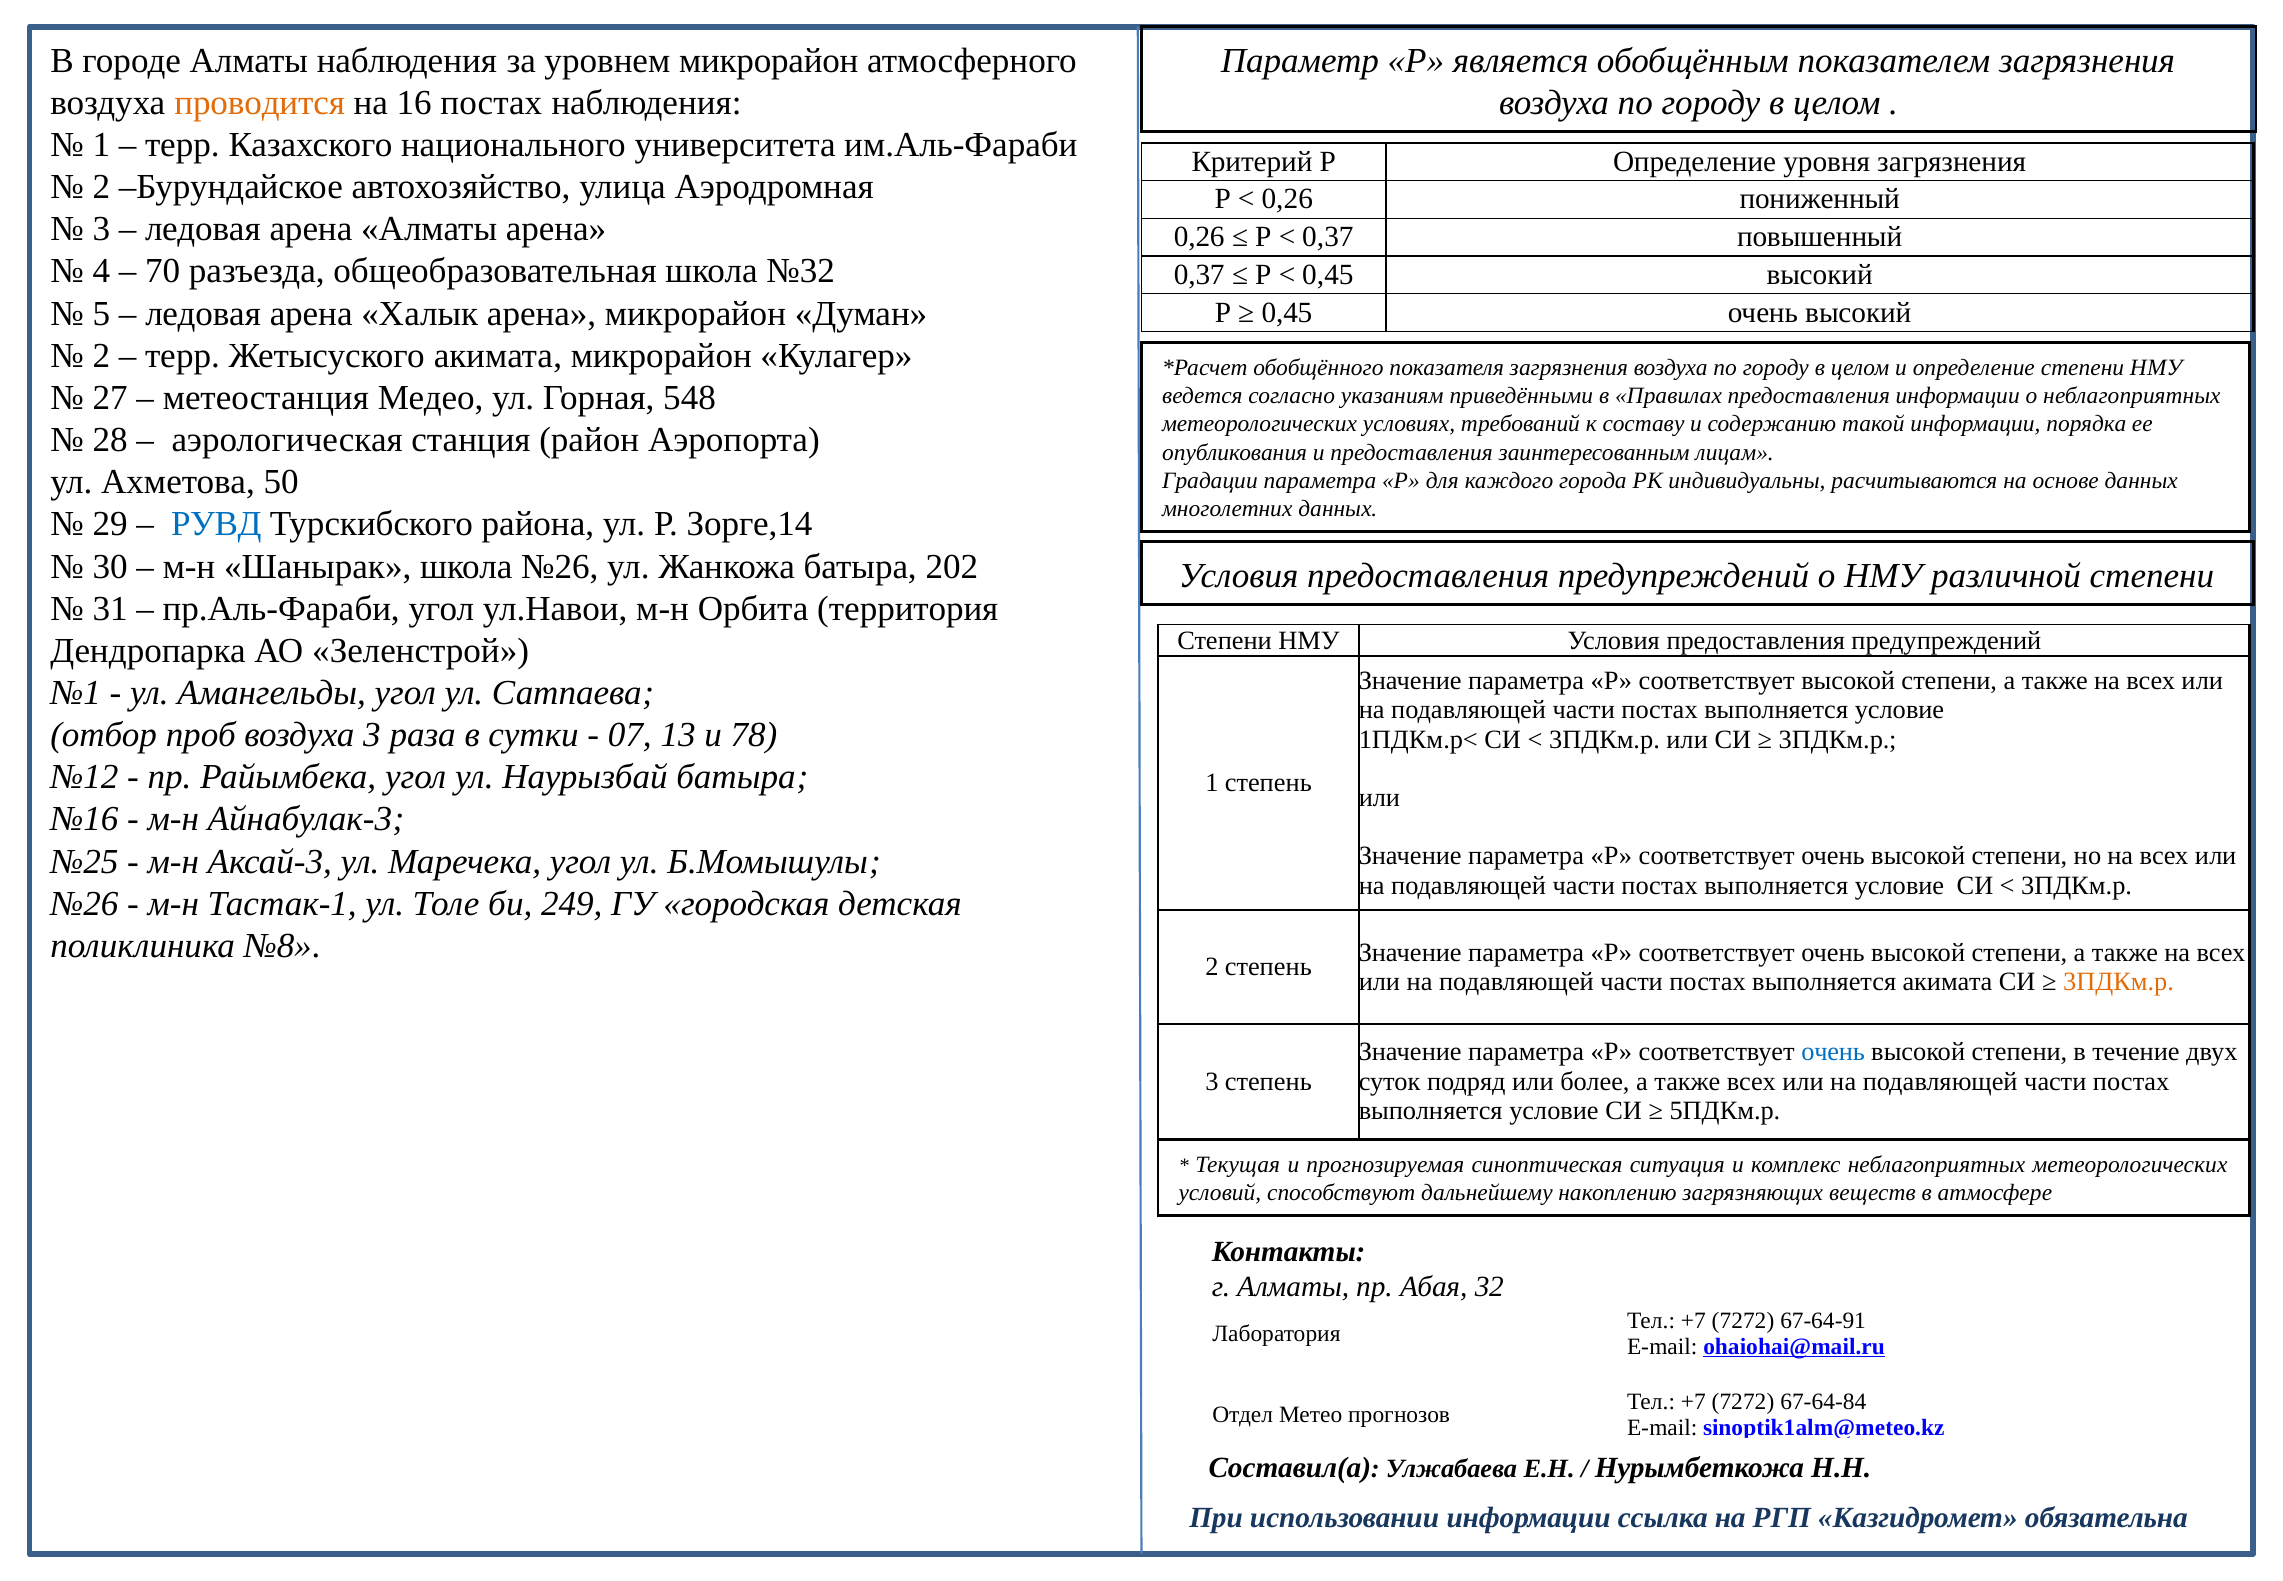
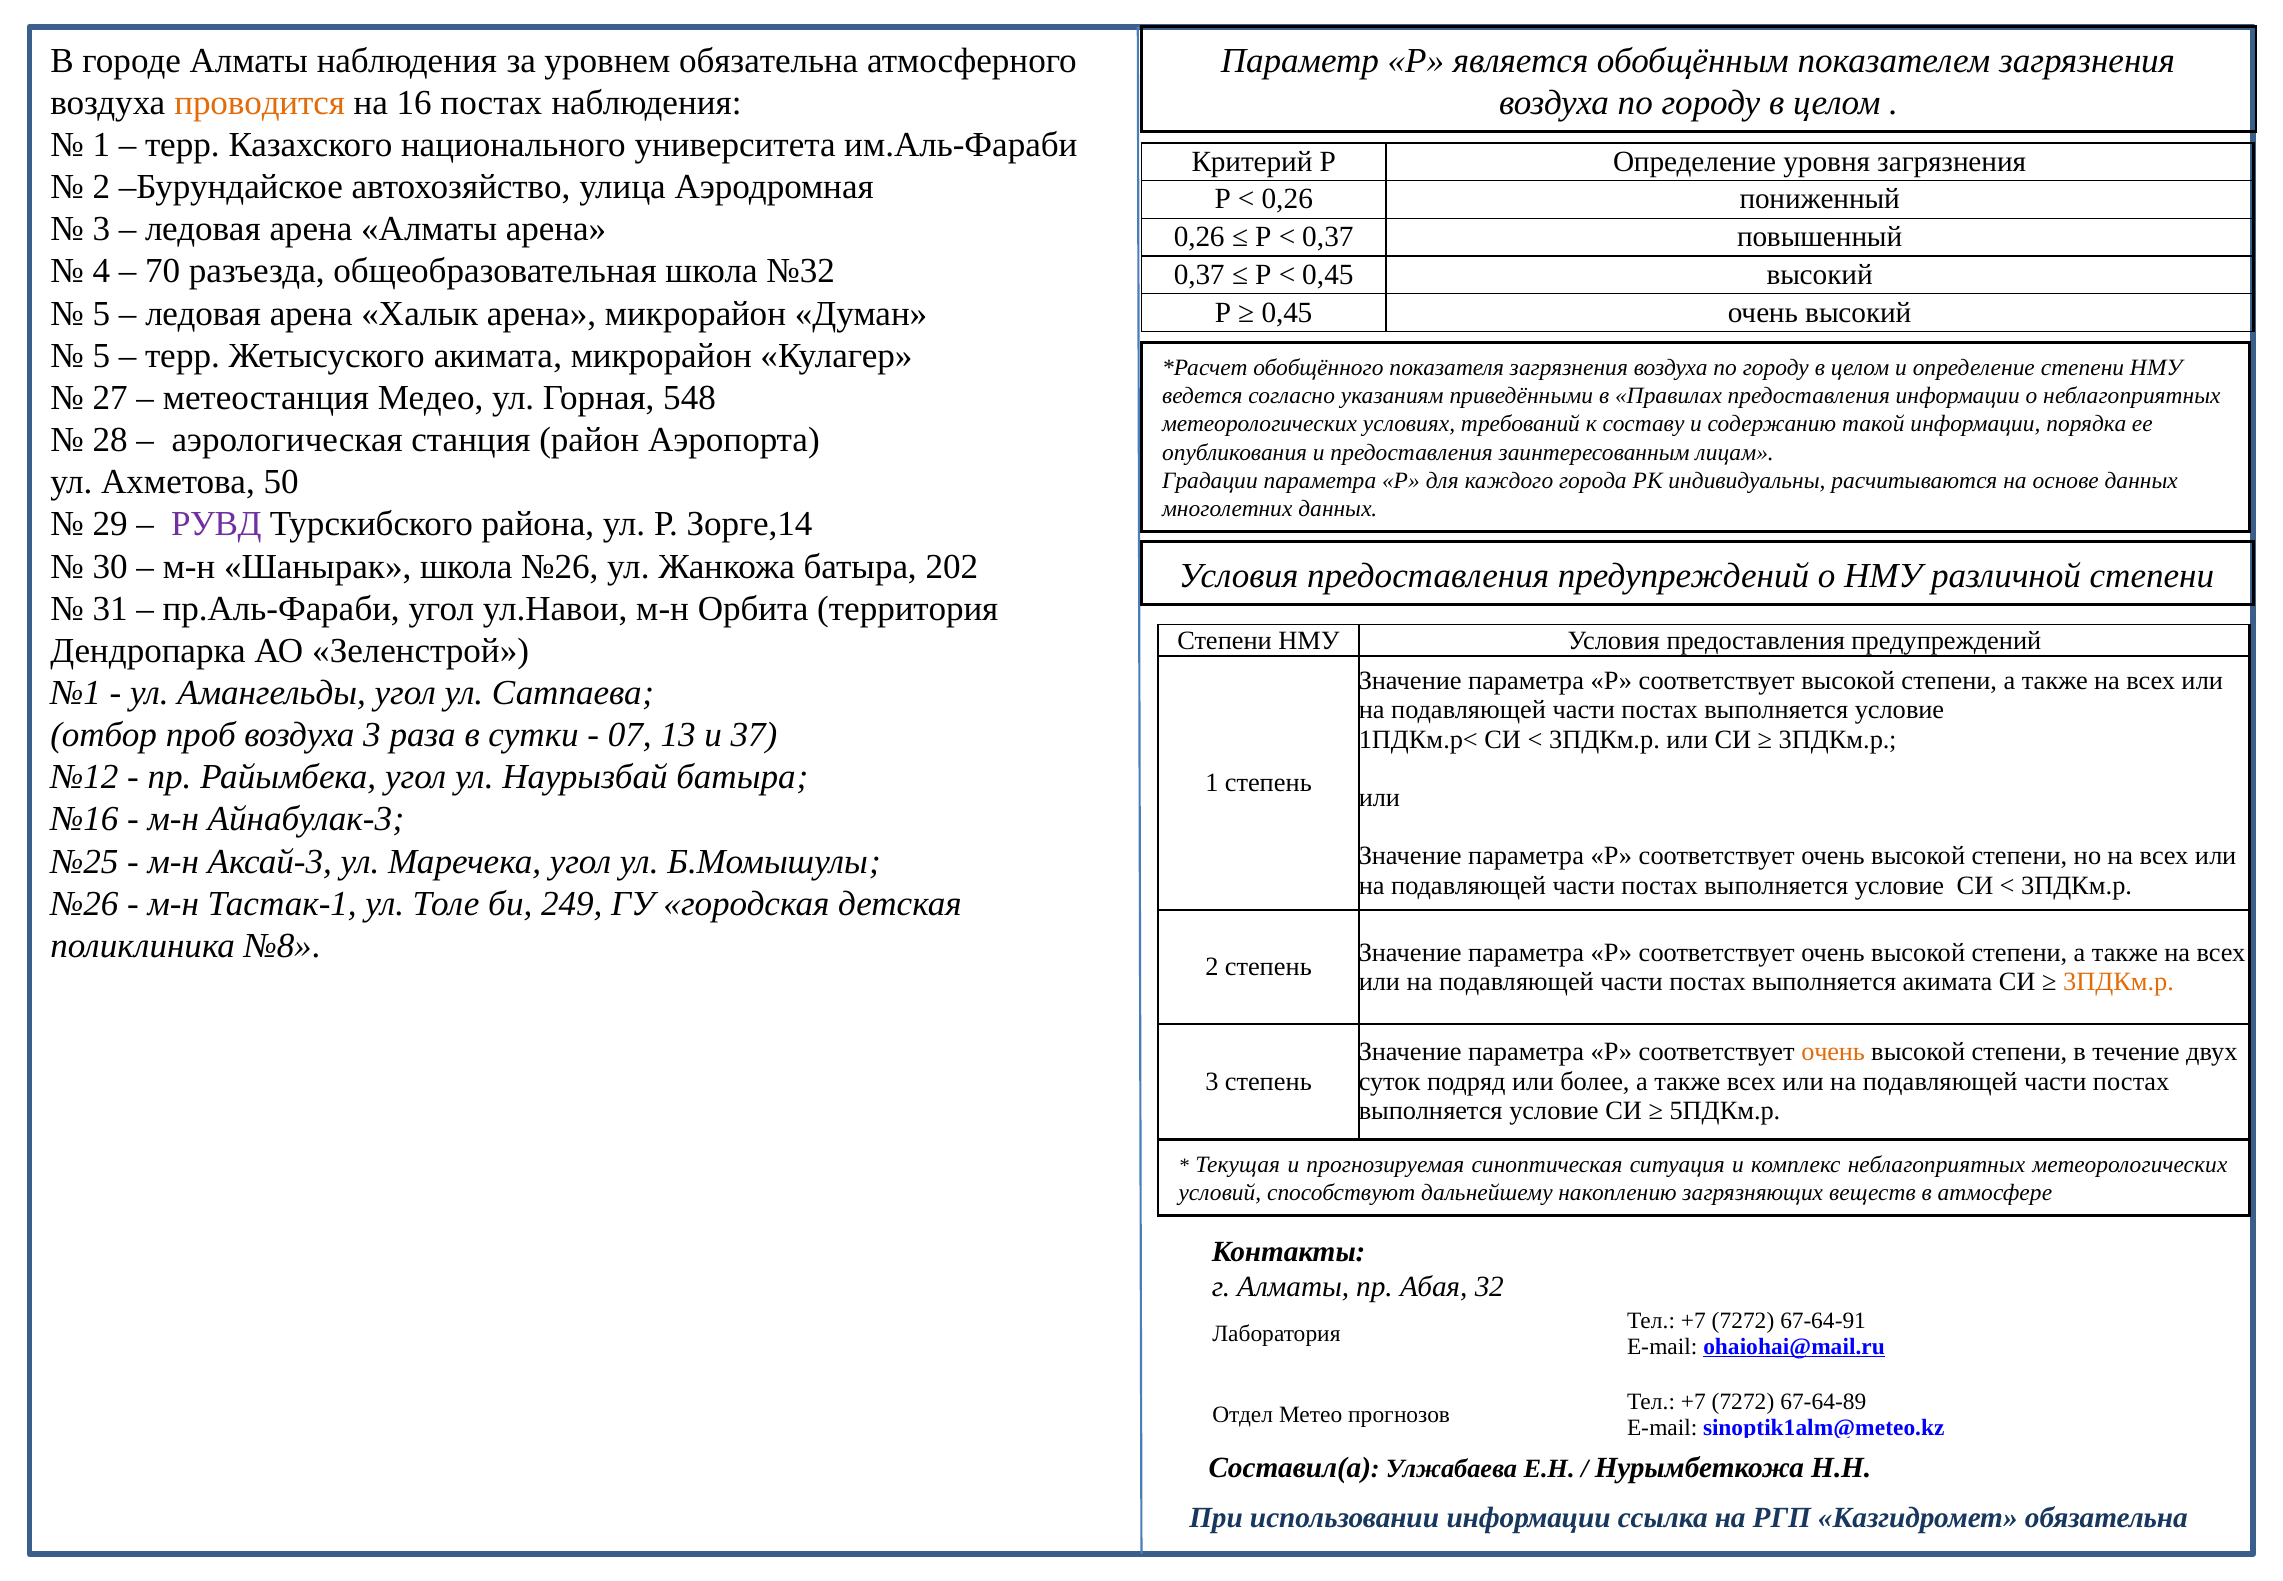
уровнем микрорайон: микрорайон -> обязательна
2 at (101, 356): 2 -> 5
РУВД colour: blue -> purple
78: 78 -> 37
очень at (1833, 1052) colour: blue -> orange
67-64-84: 67-64-84 -> 67-64-89
